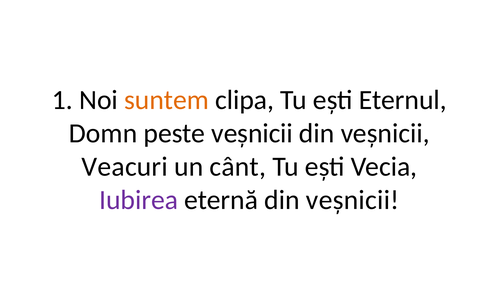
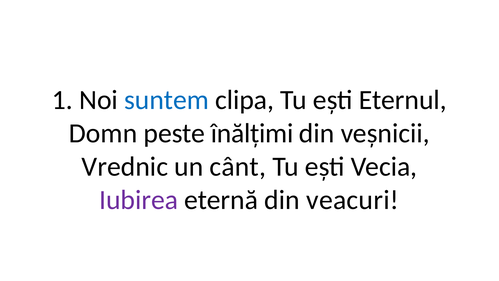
suntem colour: orange -> blue
peste veșnicii: veșnicii -> înălțimi
Veacuri: Veacuri -> Vrednic
eternă din veșnicii: veșnicii -> veacuri
